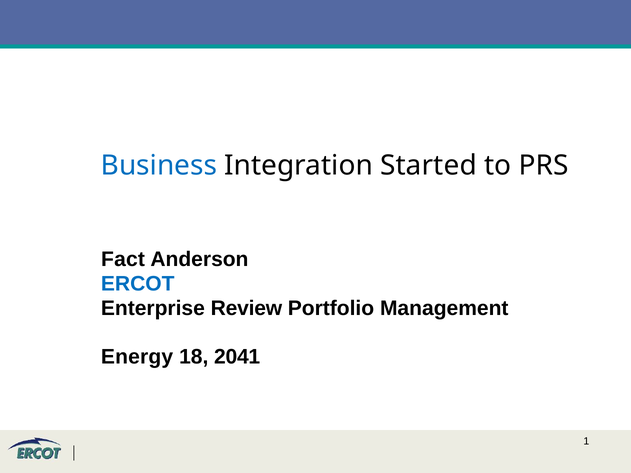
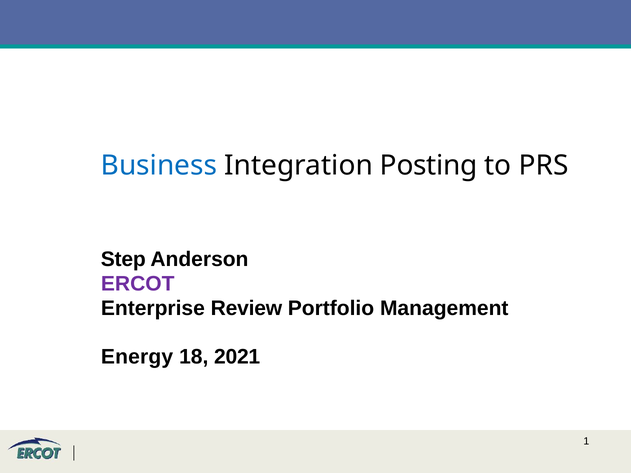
Started: Started -> Posting
Fact: Fact -> Step
ERCOT colour: blue -> purple
2041: 2041 -> 2021
